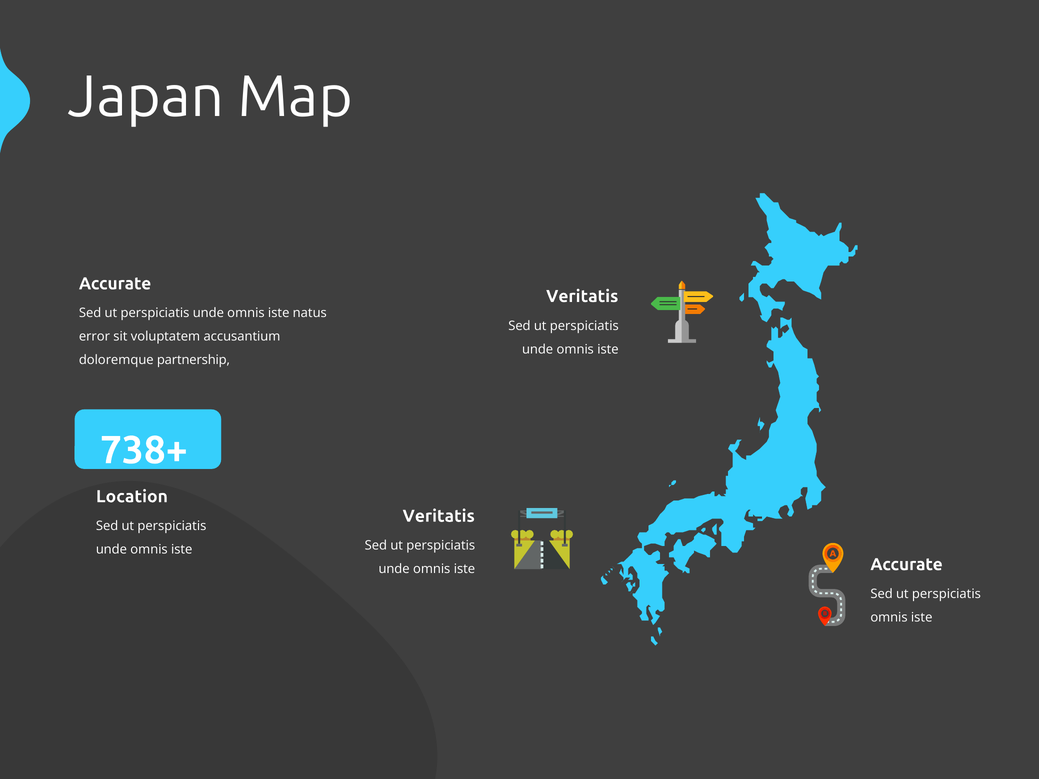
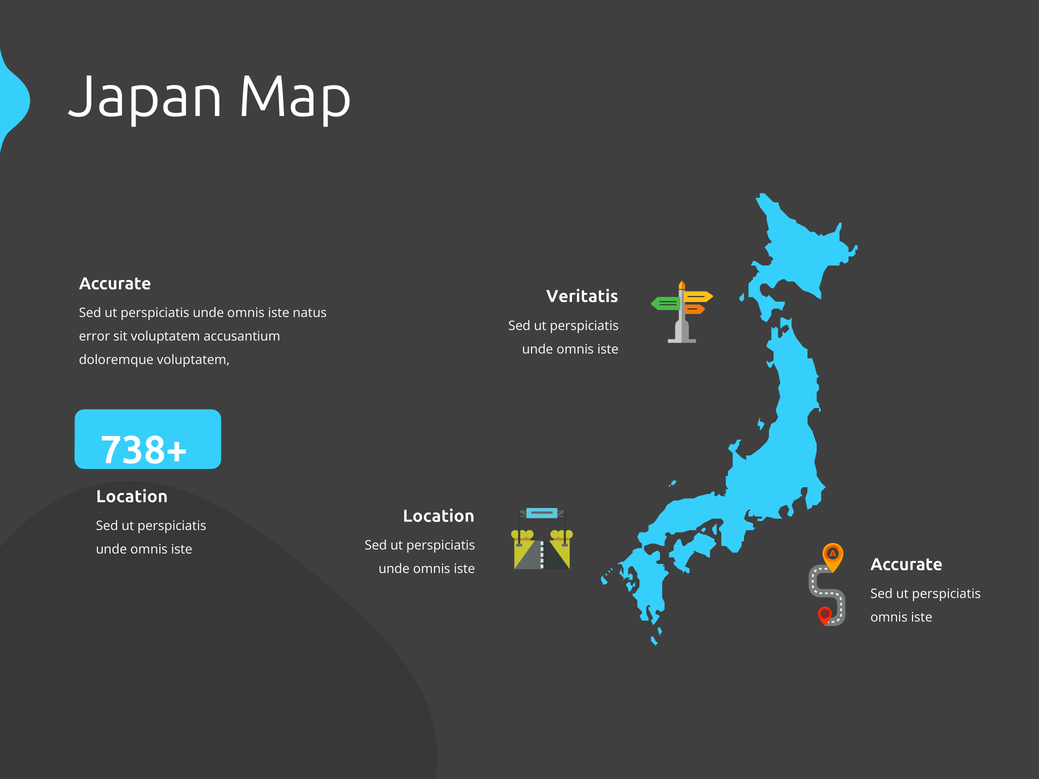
doloremque partnership: partnership -> voluptatem
Veritatis at (439, 516): Veritatis -> Location
